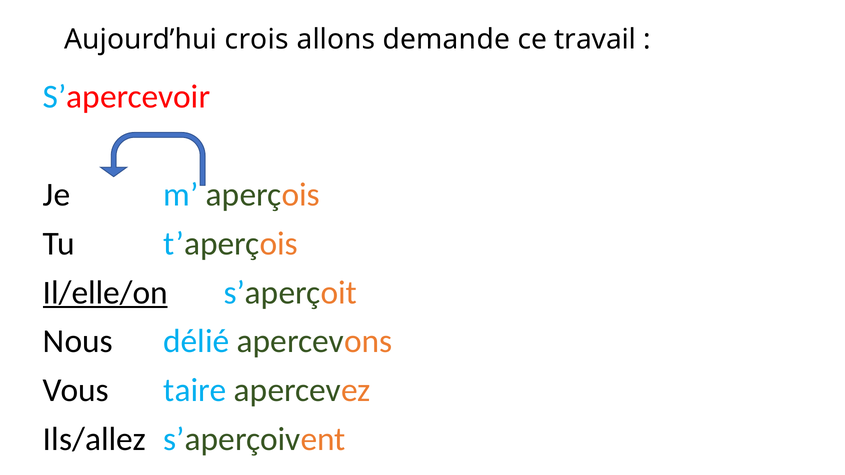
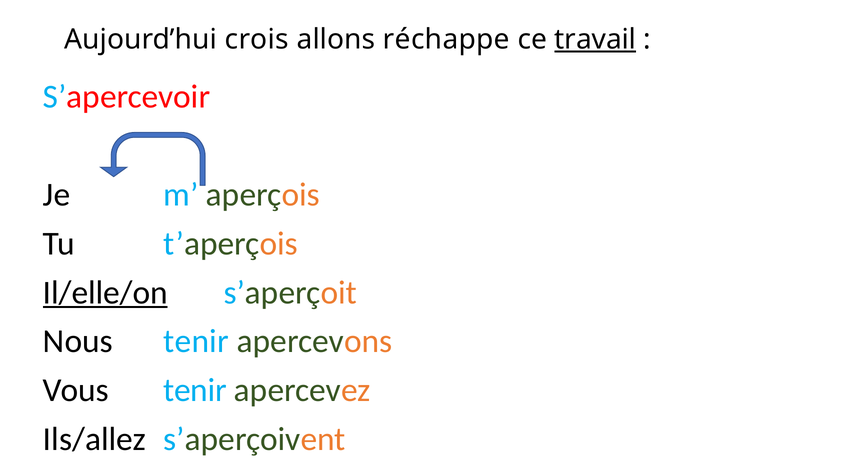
demande: demande -> réchappe
travail underline: none -> present
Nous délié: délié -> tenir
Vous taire: taire -> tenir
